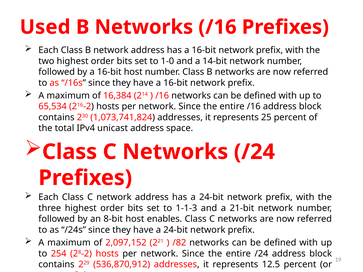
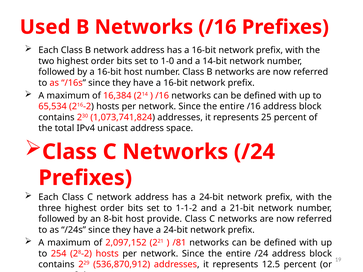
1-1-3: 1-1-3 -> 1-1-2
enables: enables -> provide
/82: /82 -> /81
